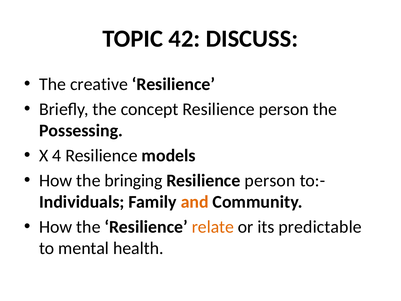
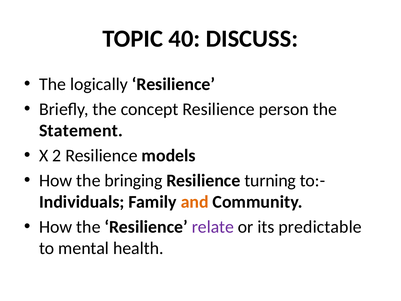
42: 42 -> 40
creative: creative -> logically
Possessing: Possessing -> Statement
4: 4 -> 2
person at (270, 180): person -> turning
relate colour: orange -> purple
